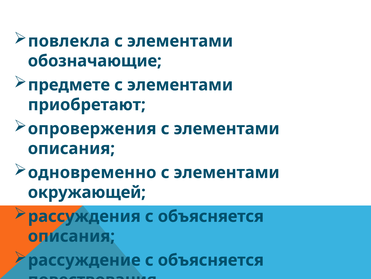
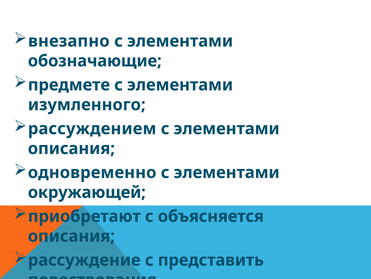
повлекла: повлекла -> внезапно
приобретают: приобретают -> изумленного
опровержения: опровержения -> рассуждением
рассуждения: рассуждения -> приобретают
рассуждение с объясняется: объясняется -> представить
